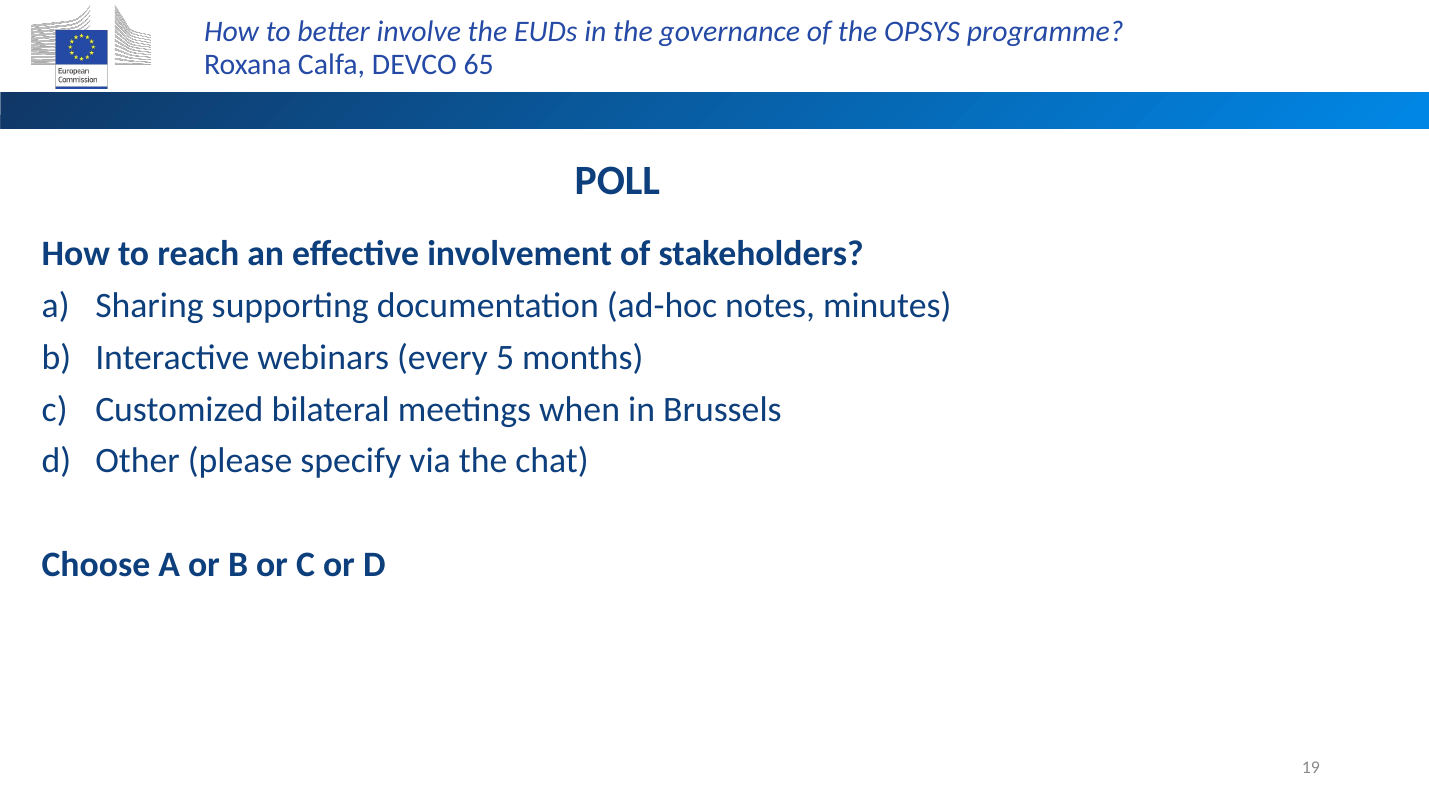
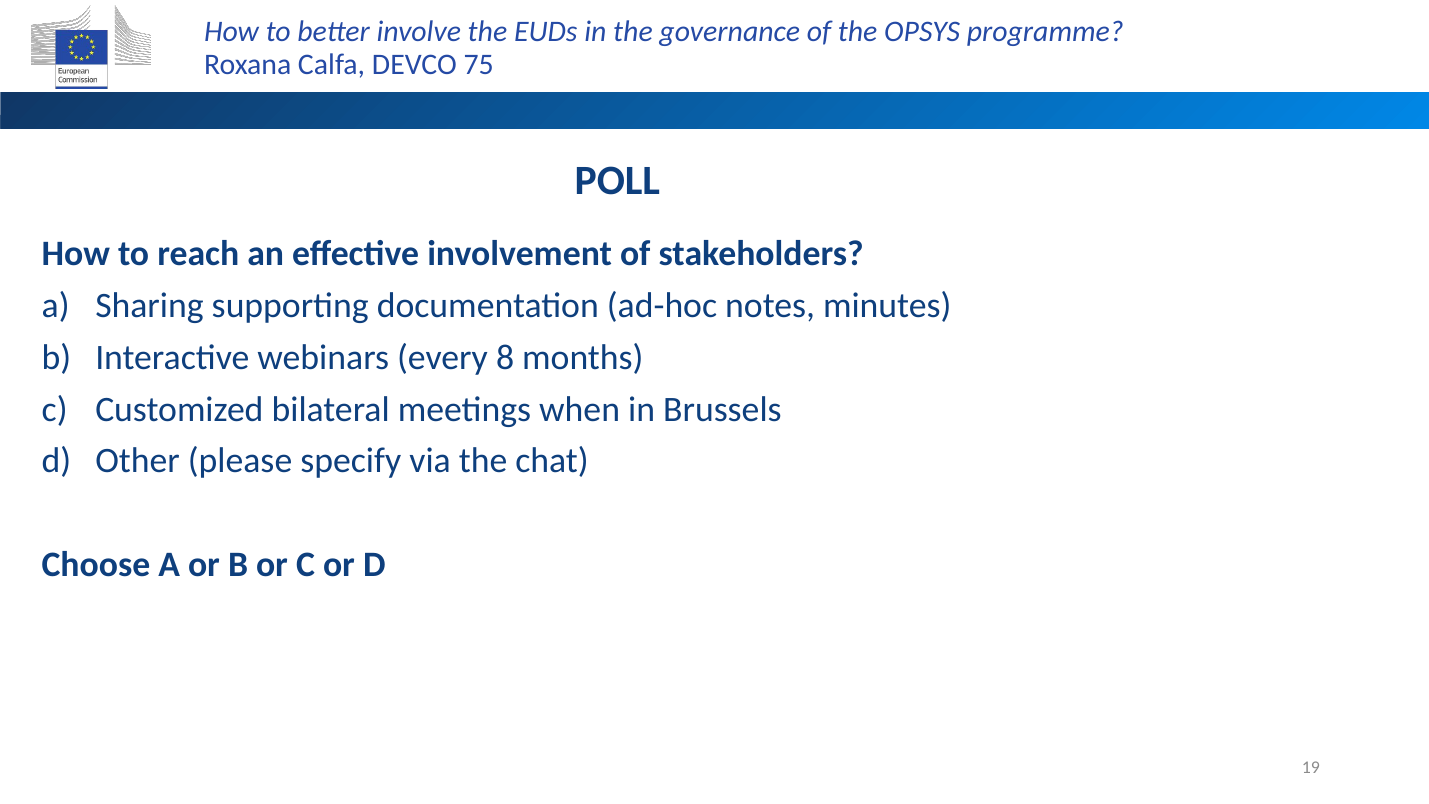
65: 65 -> 75
5: 5 -> 8
